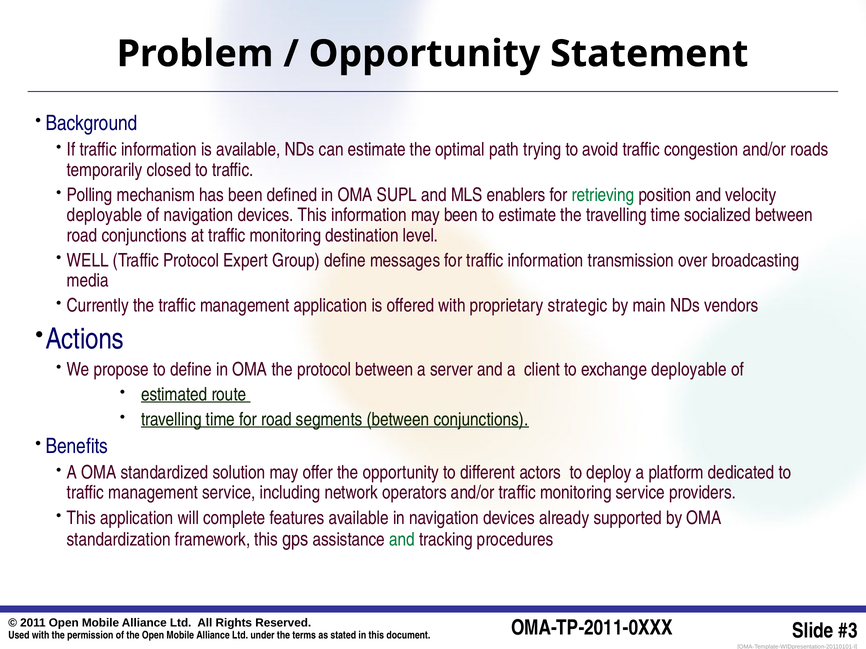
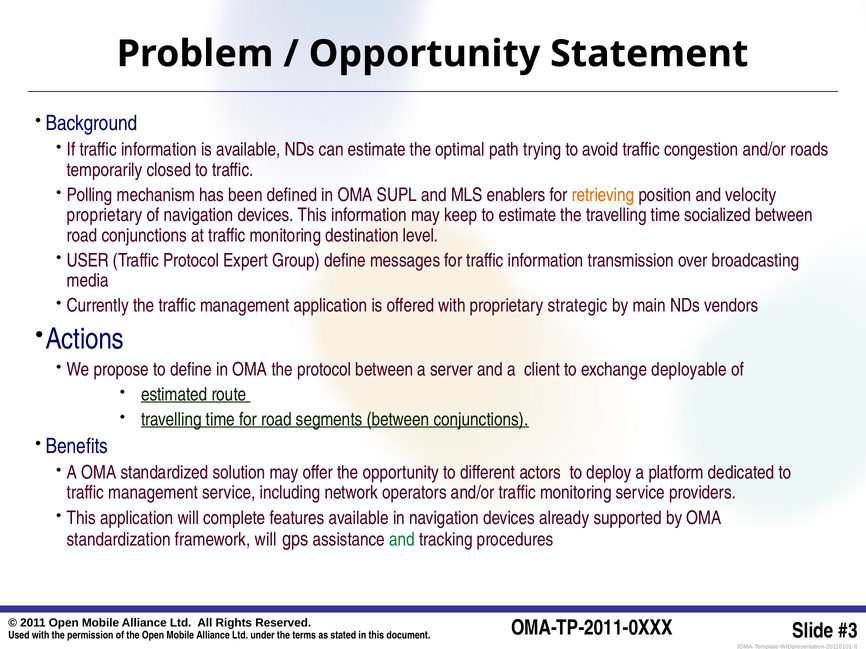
retrieving colour: green -> orange
deployable at (105, 215): deployable -> proprietary
may been: been -> keep
WELL: WELL -> USER
framework this: this -> will
